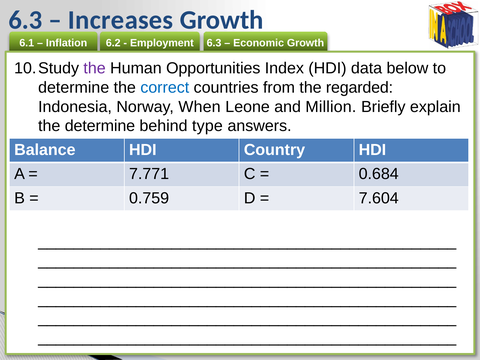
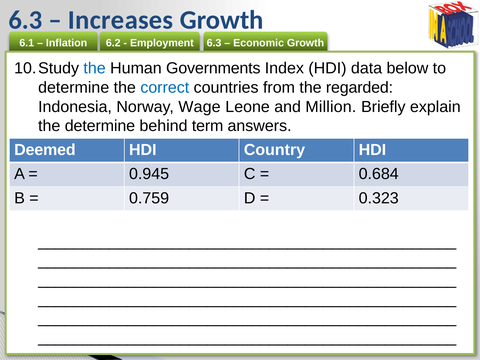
the at (95, 68) colour: purple -> blue
Opportunities: Opportunities -> Governments
When: When -> Wage
type: type -> term
Balance: Balance -> Deemed
7.771: 7.771 -> 0.945
7.604: 7.604 -> 0.323
